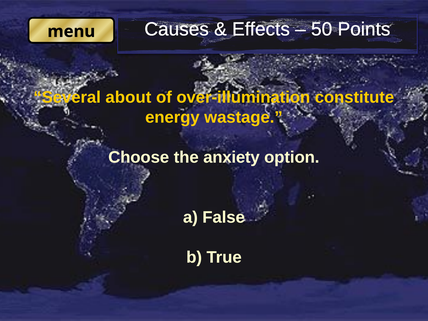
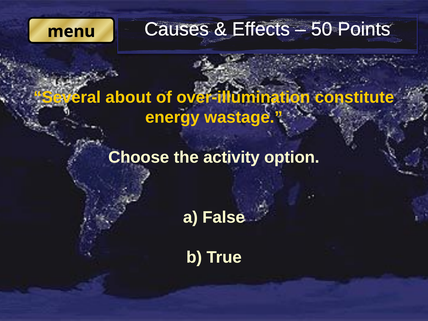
anxiety: anxiety -> activity
